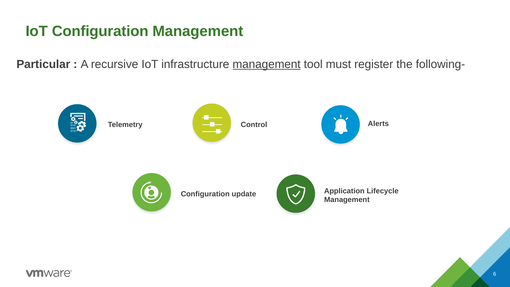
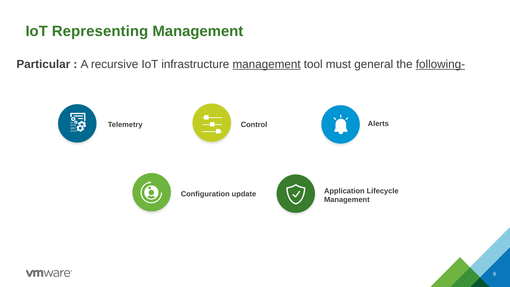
IoT Configuration: Configuration -> Representing
register: register -> general
following- underline: none -> present
